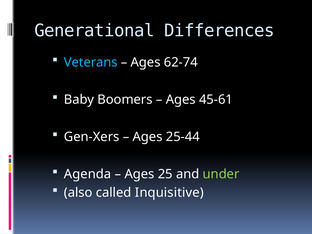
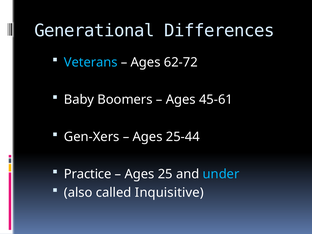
62-74: 62-74 -> 62-72
Agenda: Agenda -> Practice
under colour: light green -> light blue
